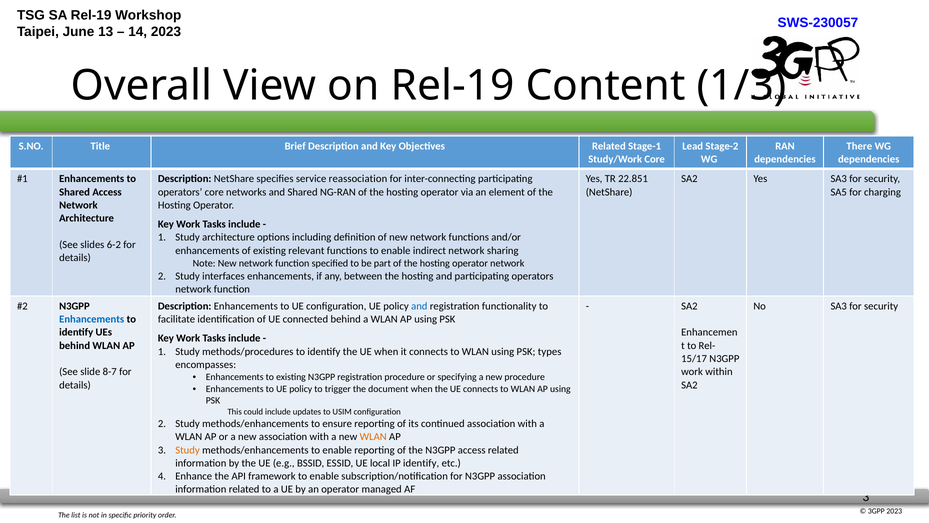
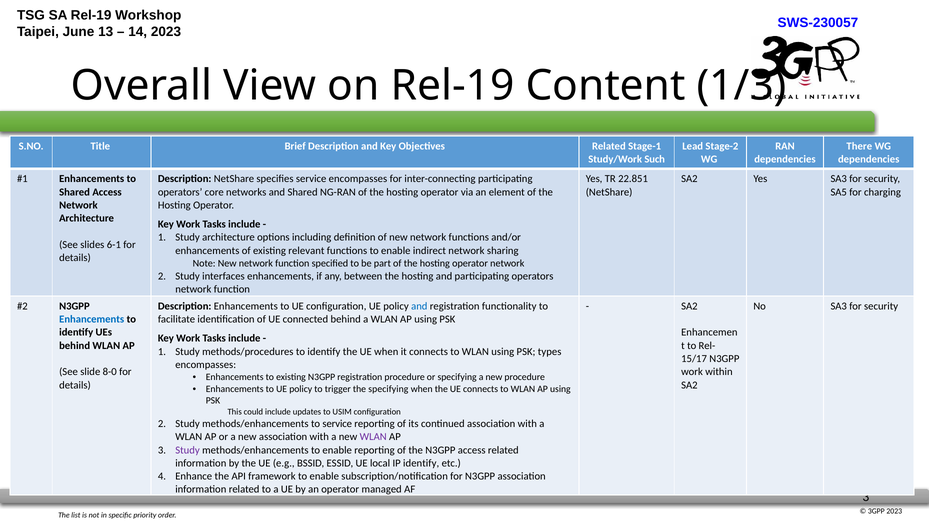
Study/Work Core: Core -> Such
service reassociation: reassociation -> encompasses
6-2: 6-2 -> 6-1
8-7: 8-7 -> 8-0
the document: document -> specifying
to ensure: ensure -> service
WLAN at (373, 436) colour: orange -> purple
Study at (188, 450) colour: orange -> purple
